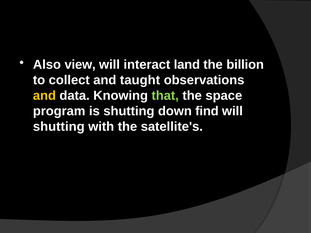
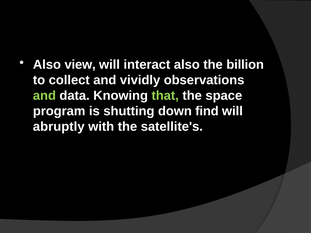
interact land: land -> also
taught: taught -> vividly
and at (44, 96) colour: yellow -> light green
shutting at (59, 127): shutting -> abruptly
